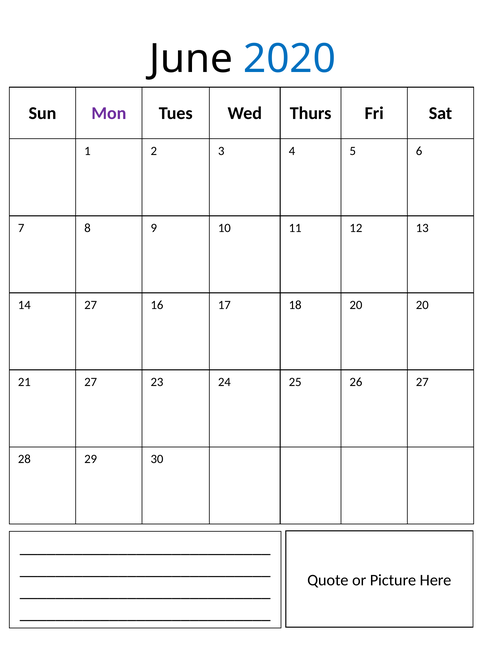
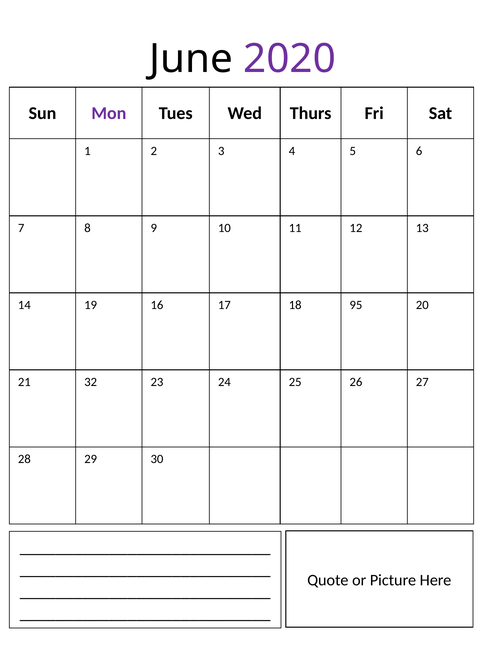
2020 colour: blue -> purple
14 27: 27 -> 19
18 20: 20 -> 95
21 27: 27 -> 32
